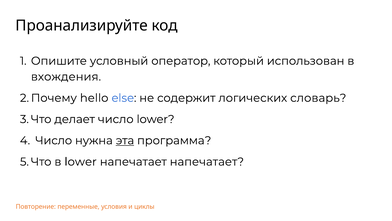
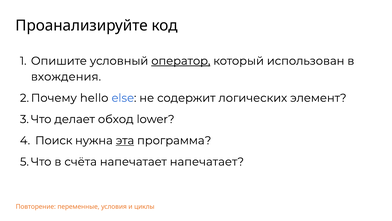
оператор underline: none -> present
словарь: словарь -> элемент
делает число: число -> обход
Число at (54, 140): Число -> Поиск
в lower: lower -> счёта
